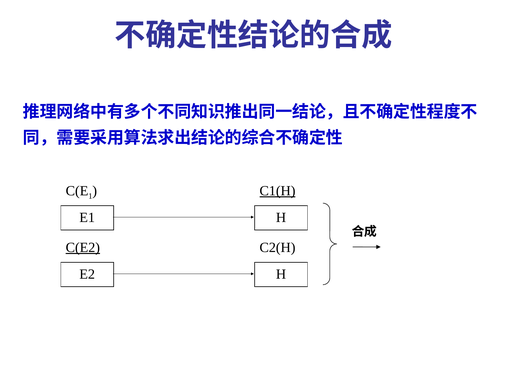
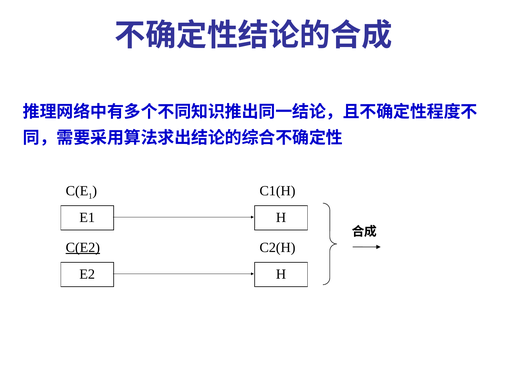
C1(H underline: present -> none
